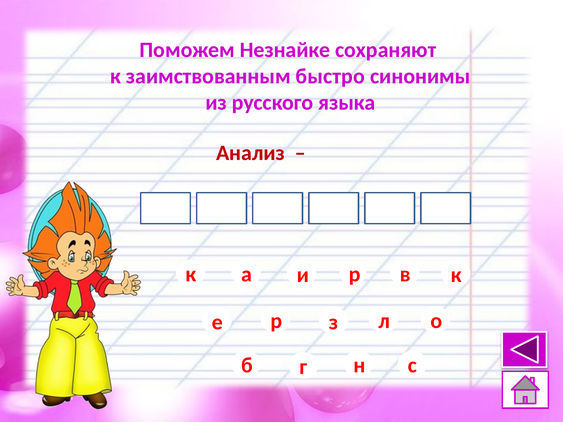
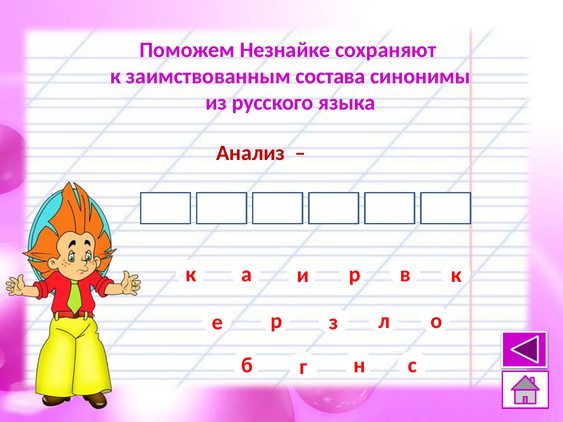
быстро: быстро -> состава
